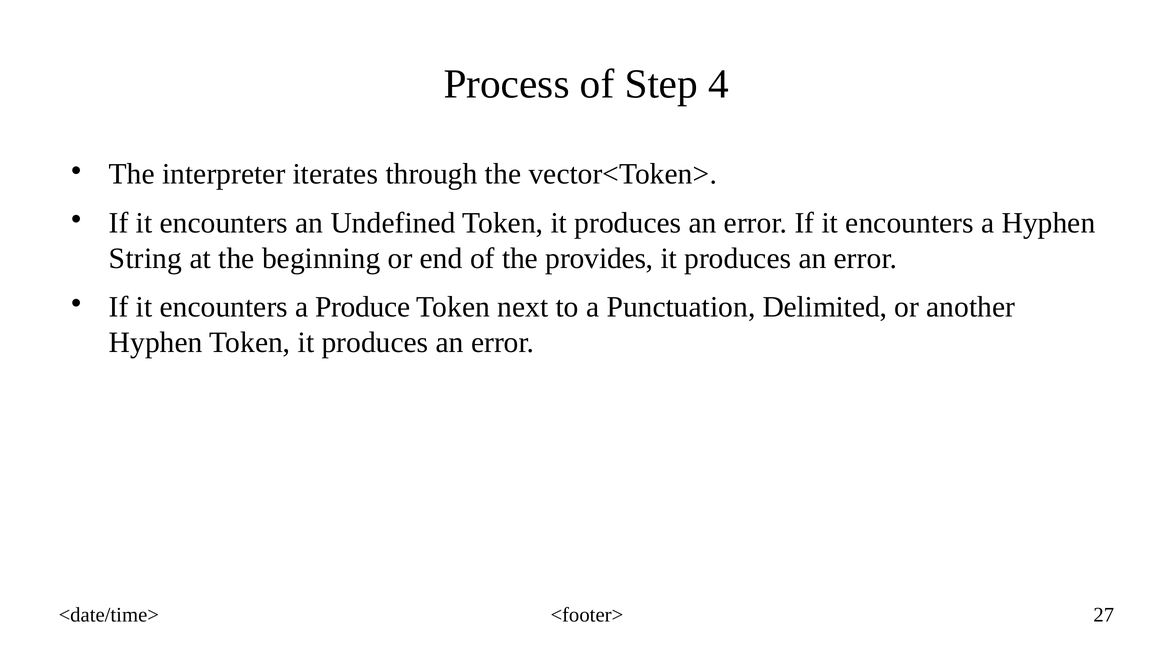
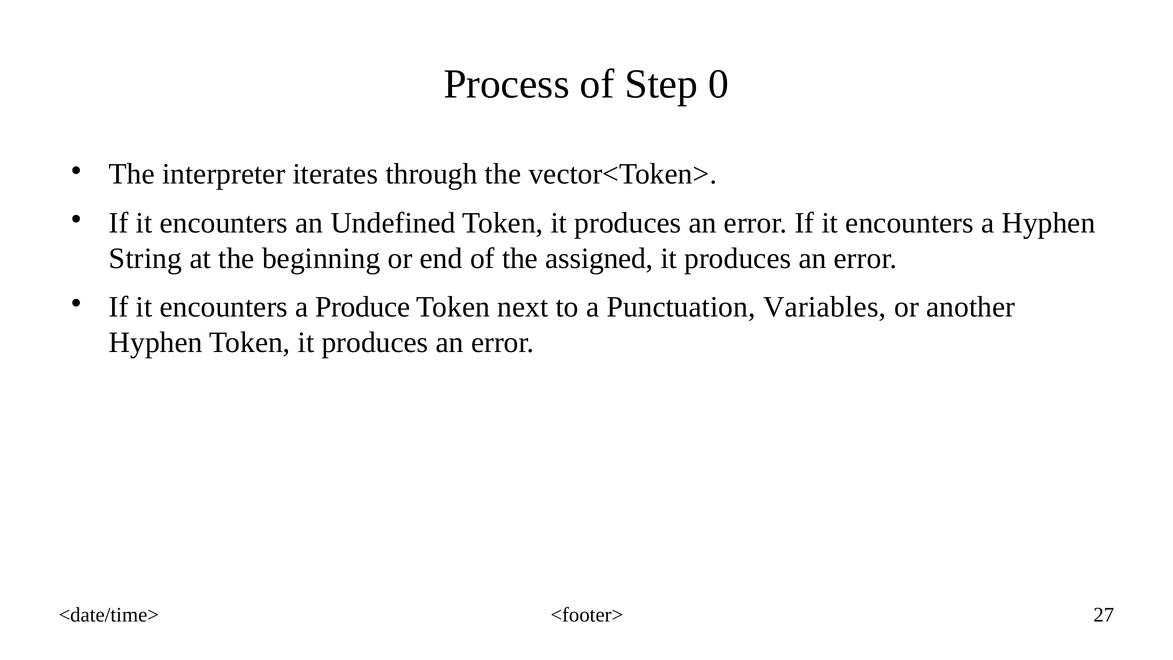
4: 4 -> 0
provides: provides -> assigned
Delimited: Delimited -> Variables
